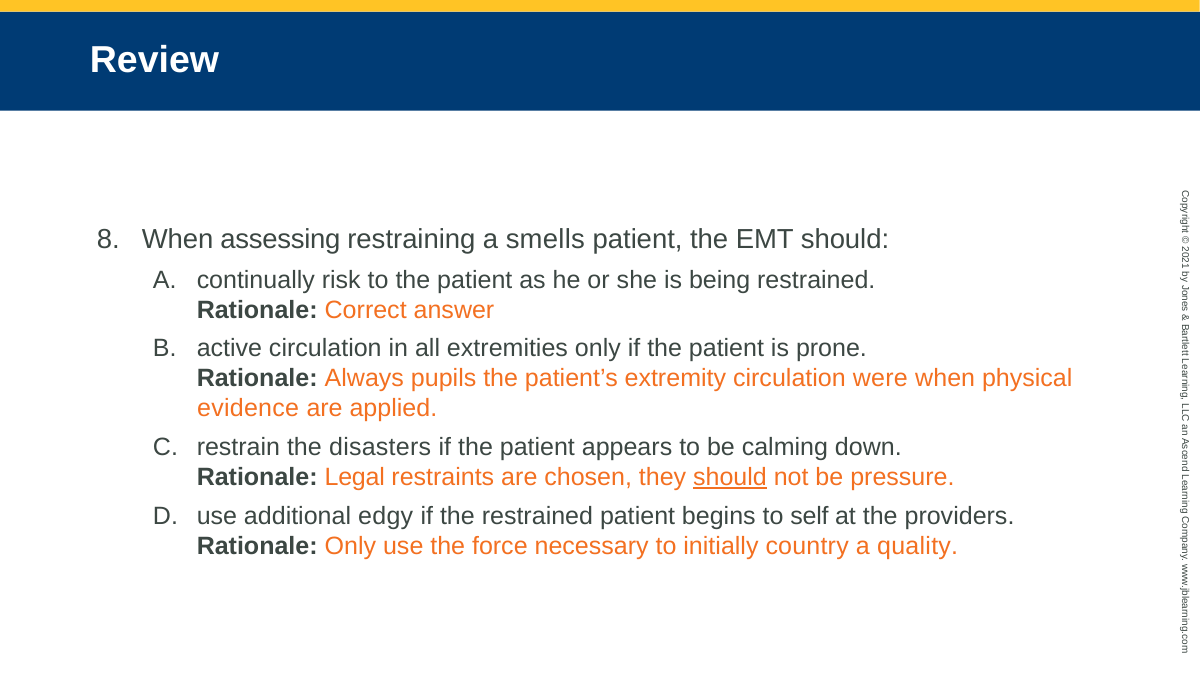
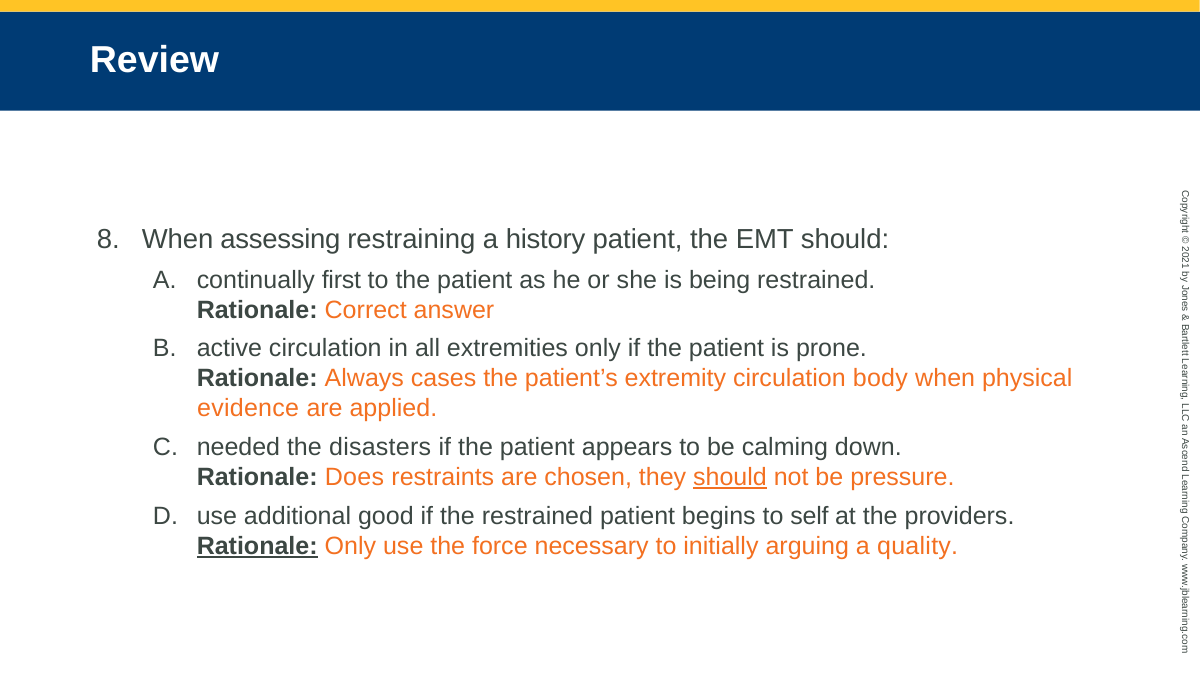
smells: smells -> history
risk: risk -> first
pupils: pupils -> cases
were: were -> body
restrain: restrain -> needed
Legal: Legal -> Does
edgy: edgy -> good
Rationale at (257, 546) underline: none -> present
country: country -> arguing
